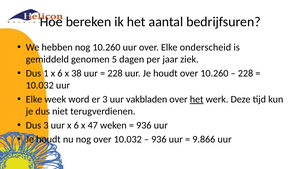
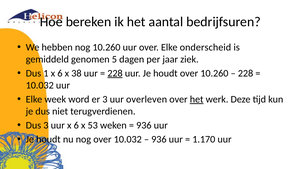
228 at (115, 73) underline: none -> present
vakbladen: vakbladen -> overleven
47: 47 -> 53
9.866: 9.866 -> 1.170
